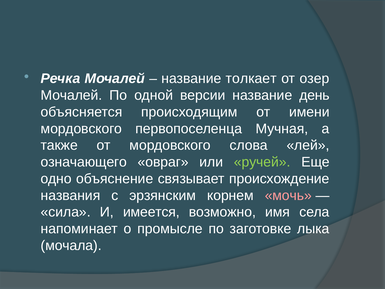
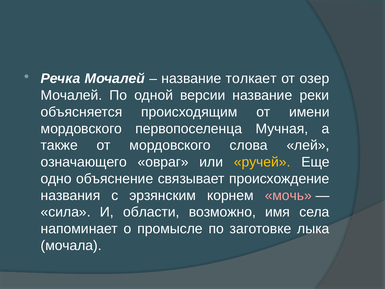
день: день -> реки
ручей colour: light green -> yellow
имеется: имеется -> области
